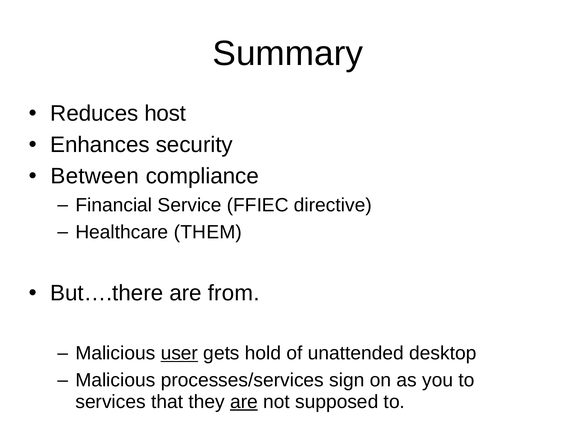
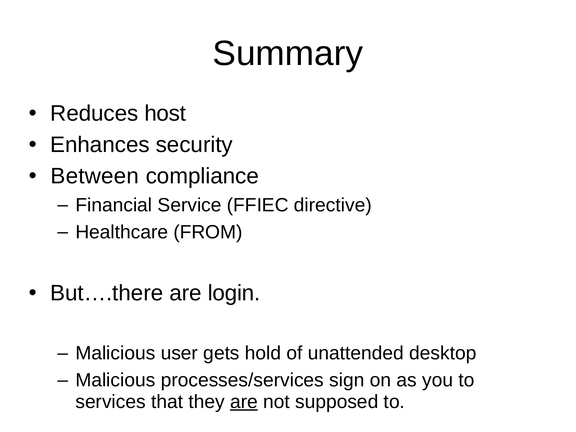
THEM: THEM -> FROM
from: from -> login
user underline: present -> none
